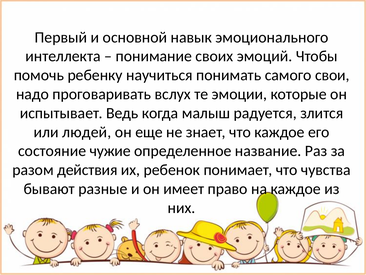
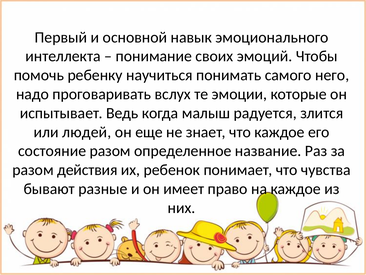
свои: свои -> него
состояние чужие: чужие -> разом
